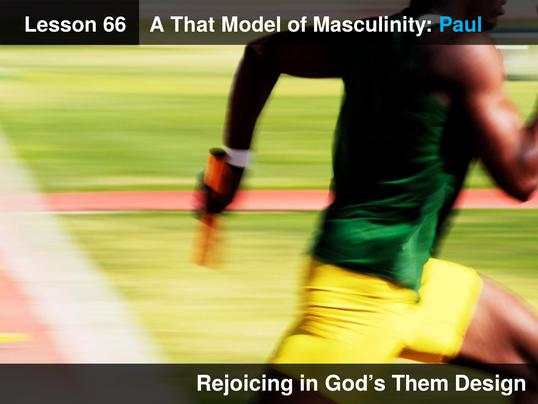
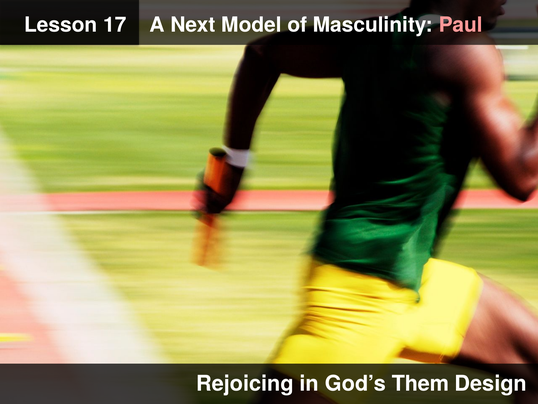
66: 66 -> 17
That: That -> Next
Paul colour: light blue -> pink
